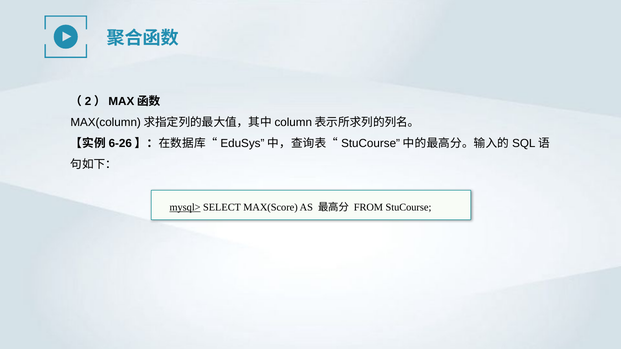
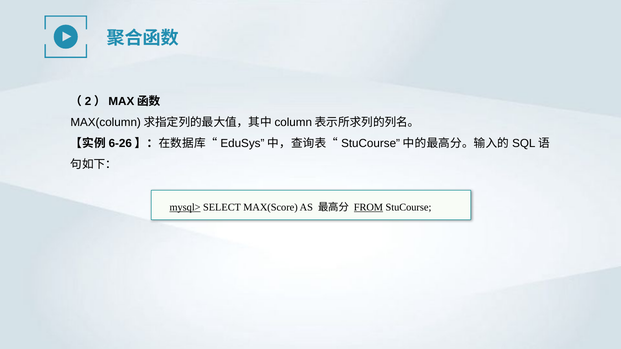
FROM underline: none -> present
